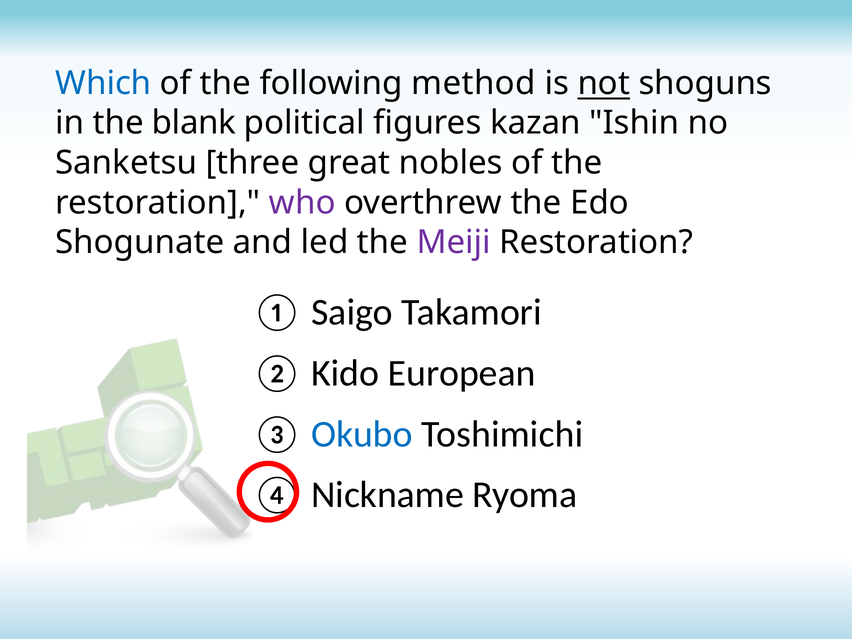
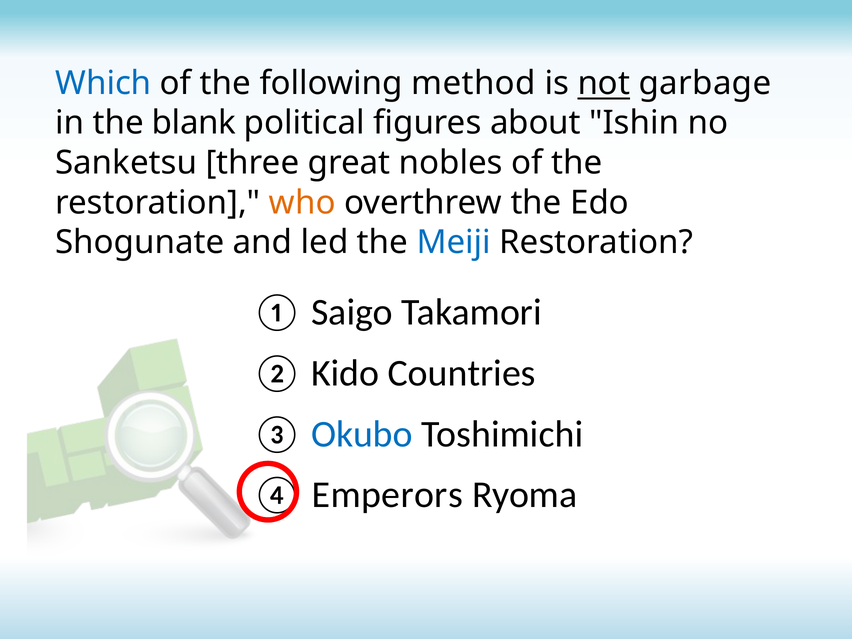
shoguns: shoguns -> garbage
kazan: kazan -> about
who colour: purple -> orange
Meiji colour: purple -> blue
European: European -> Countries
Nickname: Nickname -> Emperors
